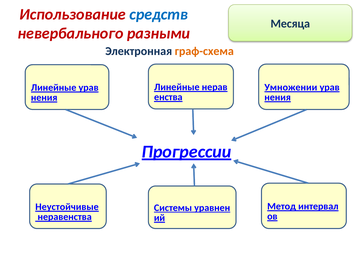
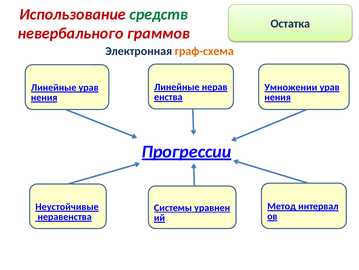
средств colour: blue -> green
Месяца: Месяца -> Остатка
разными: разными -> граммов
